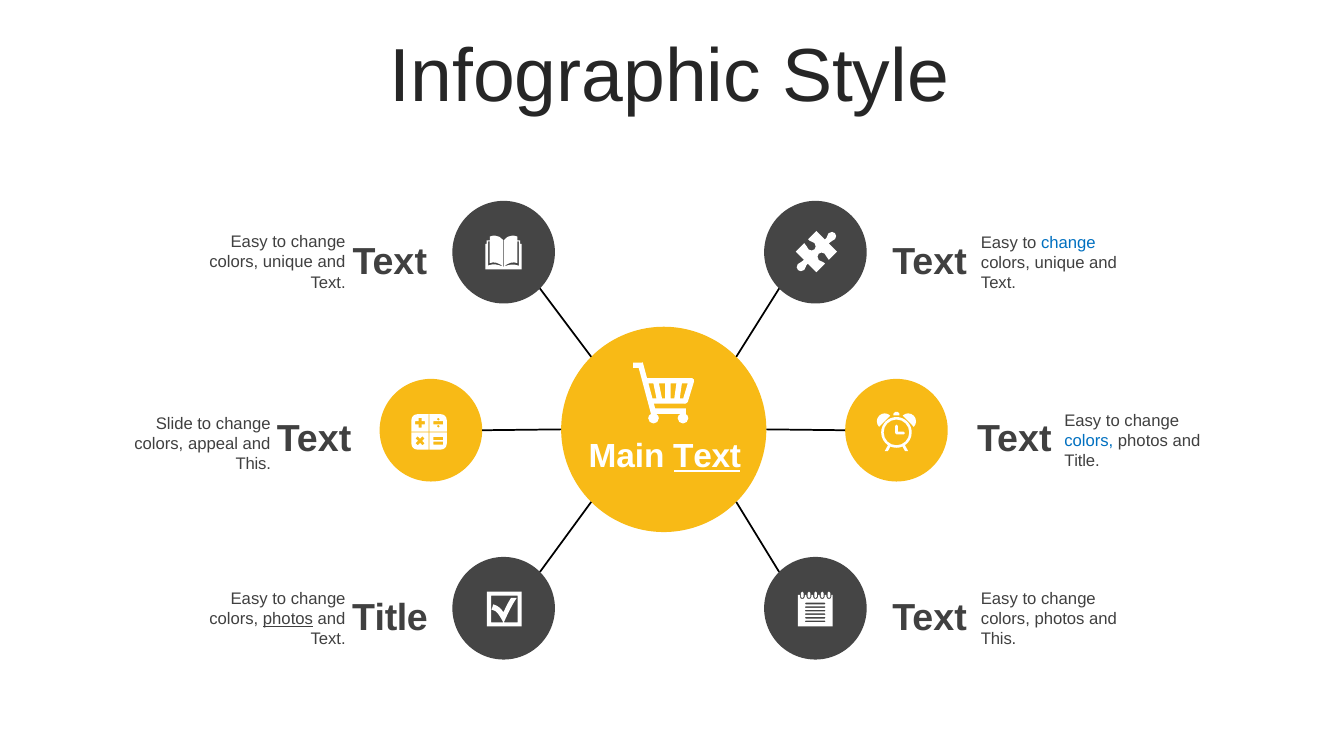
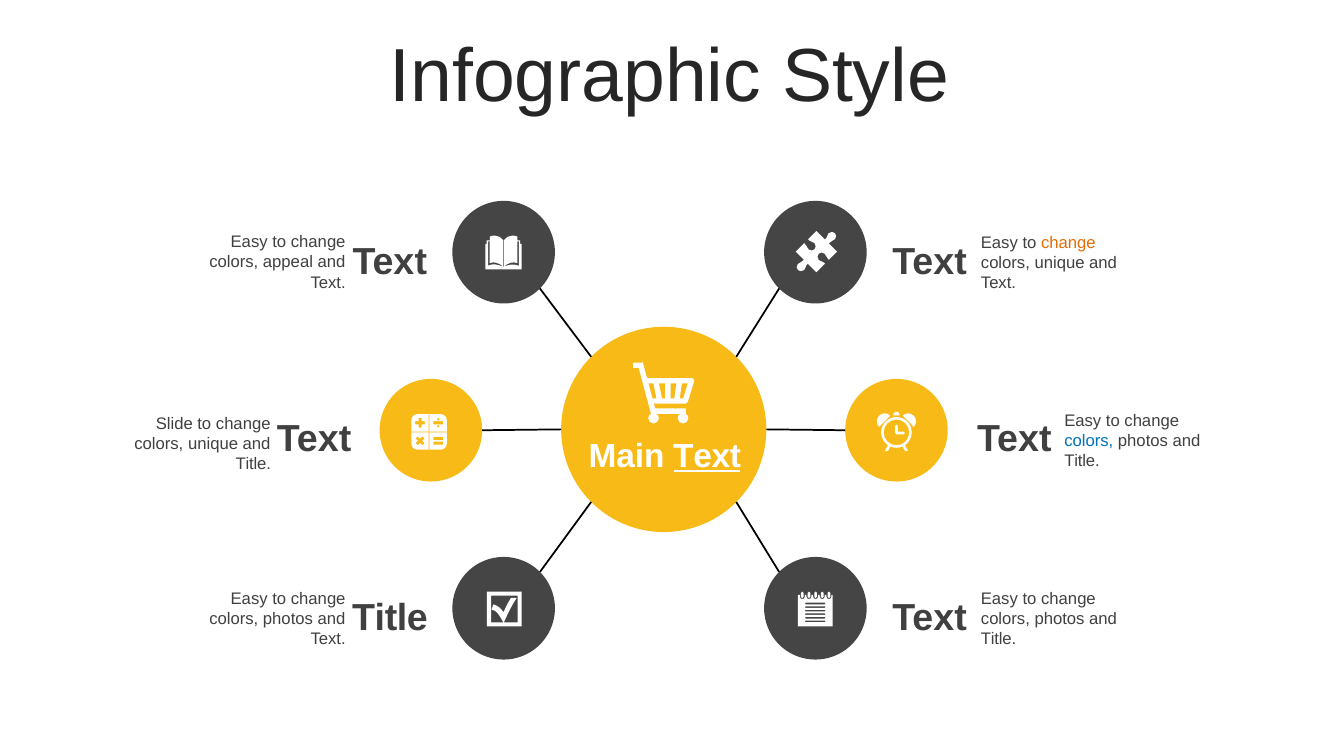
change at (1068, 243) colour: blue -> orange
unique at (288, 262): unique -> appeal
appeal at (213, 444): appeal -> unique
This at (253, 464): This -> Title
photos at (288, 619) underline: present -> none
This at (999, 639): This -> Title
